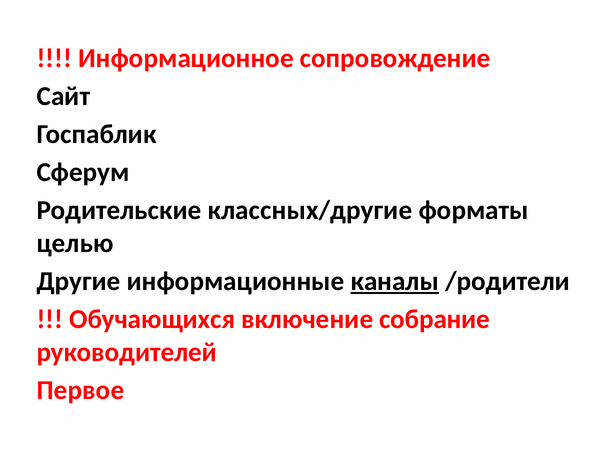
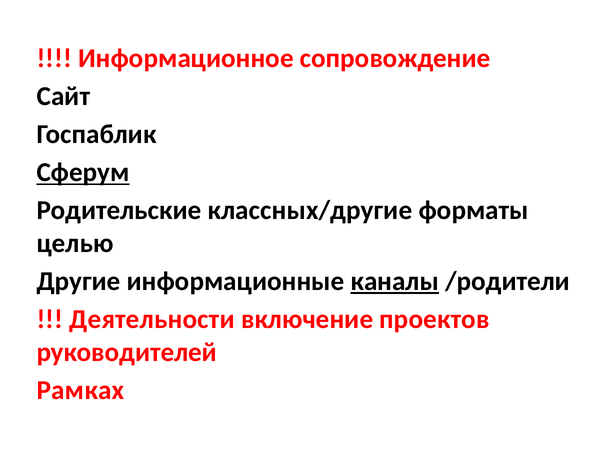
Сферум underline: none -> present
Обучающихся: Обучающихся -> Деятельности
собрание: собрание -> проектов
Первое: Первое -> Рамках
